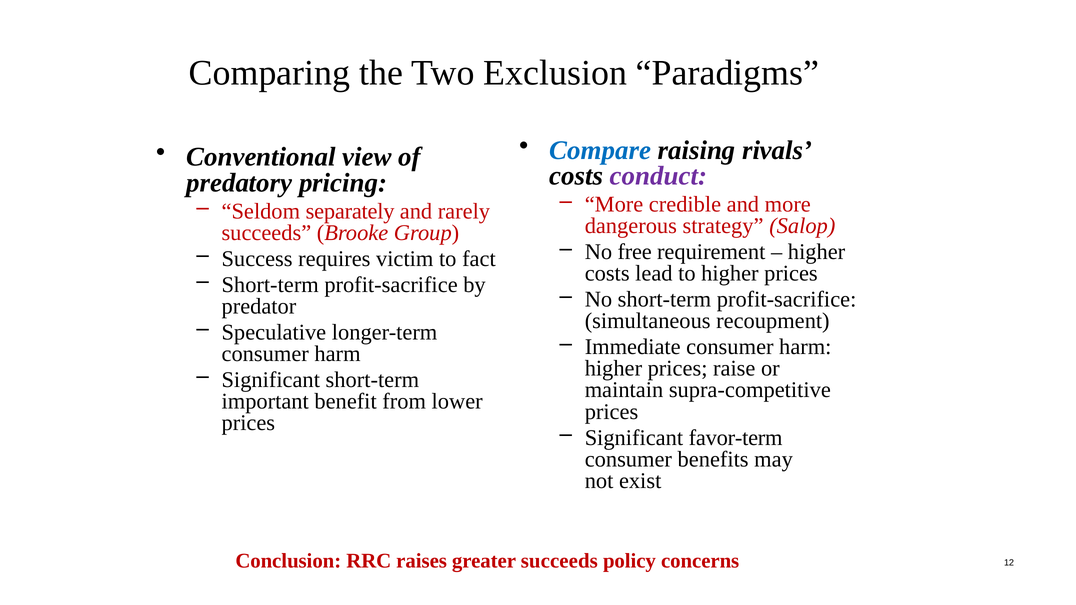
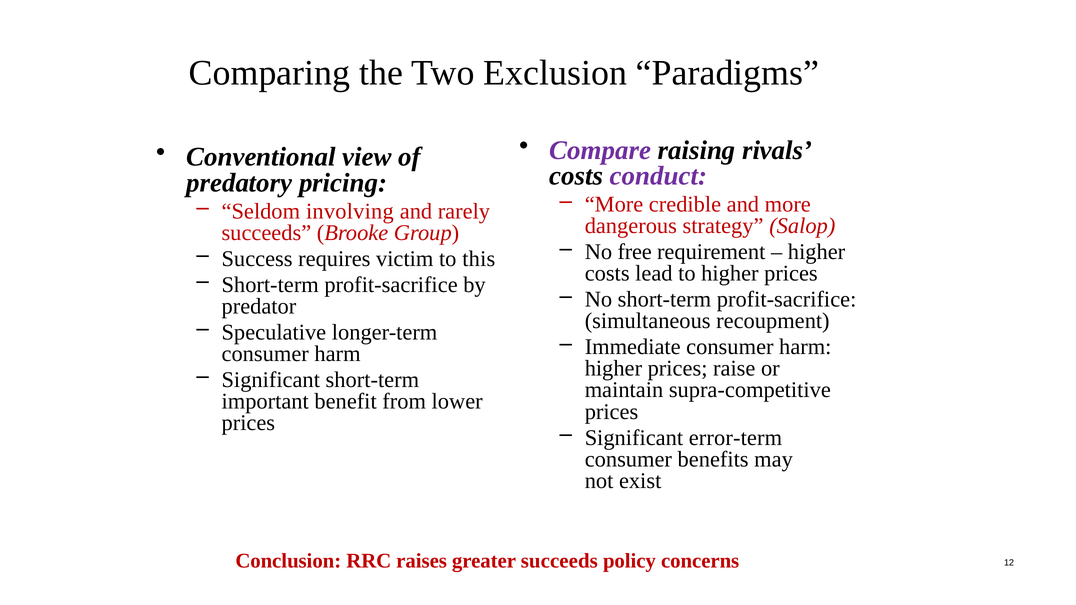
Compare colour: blue -> purple
separately: separately -> involving
fact: fact -> this
favor-term: favor-term -> error-term
